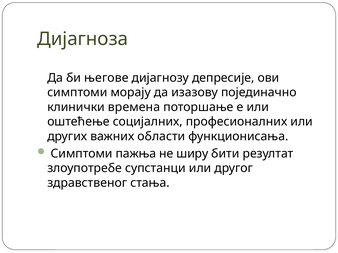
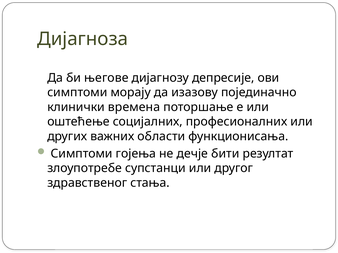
пажња: пажња -> гојења
ширу: ширу -> дечје
